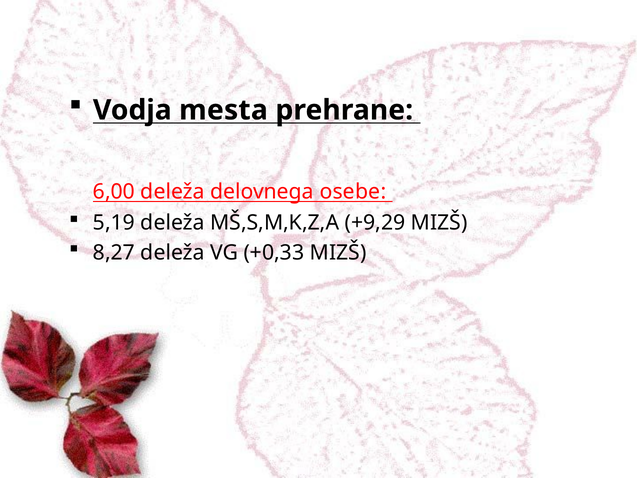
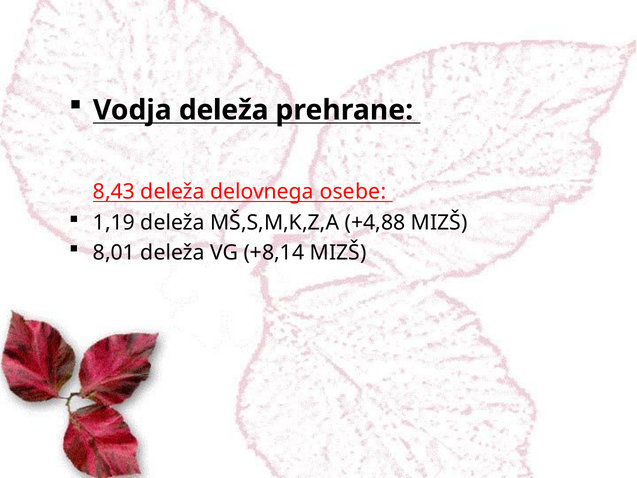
Vodja mesta: mesta -> deleža
6,00: 6,00 -> 8,43
5,19: 5,19 -> 1,19
+9,29: +9,29 -> +4,88
8,27: 8,27 -> 8,01
+0,33: +0,33 -> +8,14
